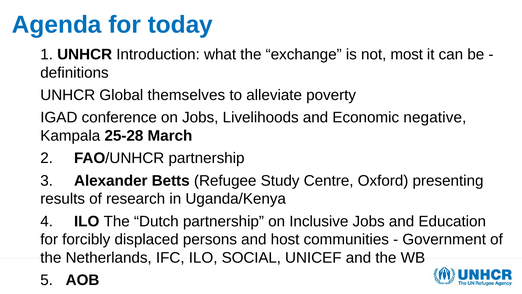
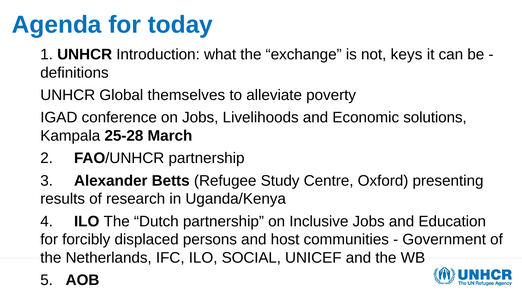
most: most -> keys
negative: negative -> solutions
